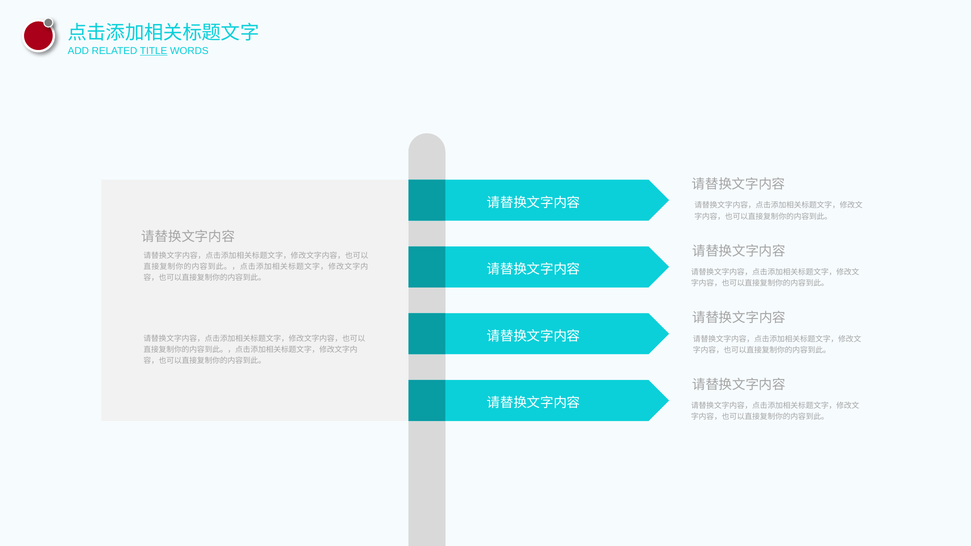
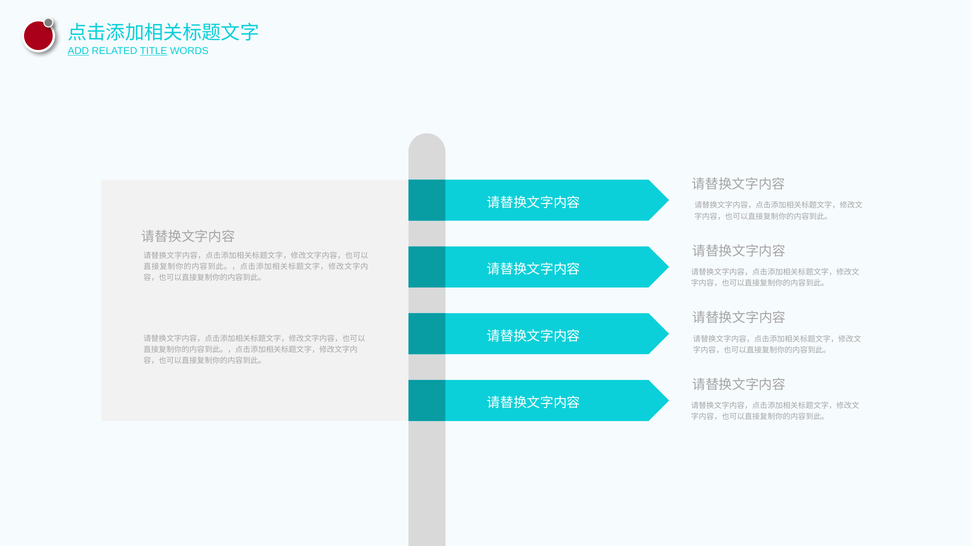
ADD underline: none -> present
